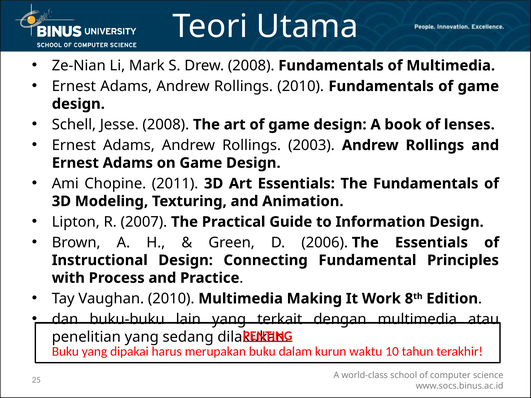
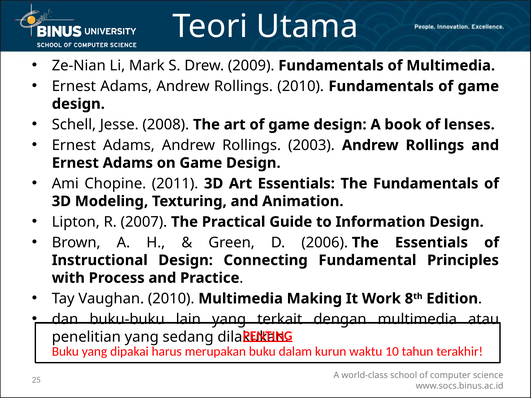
Drew 2008: 2008 -> 2009
